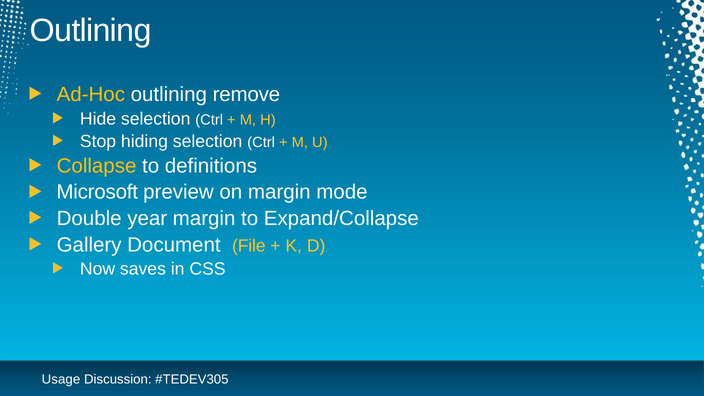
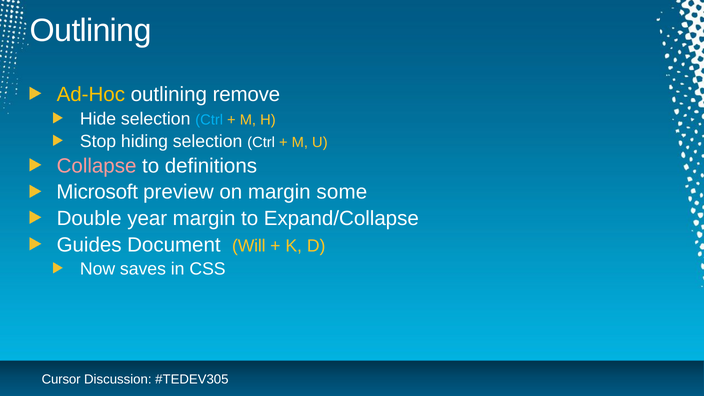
Ctrl at (209, 120) colour: white -> light blue
Collapse colour: yellow -> pink
mode: mode -> some
Gallery: Gallery -> Guides
File: File -> Will
Usage: Usage -> Cursor
